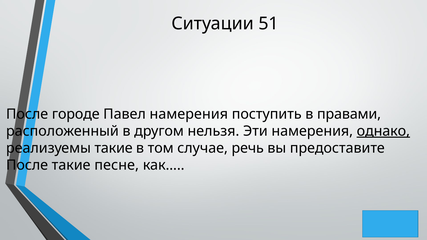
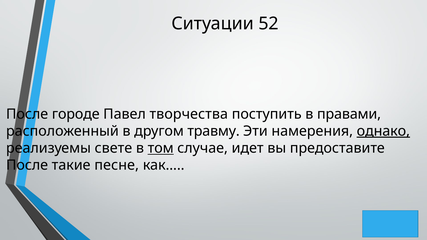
51: 51 -> 52
Павел намерения: намерения -> творчества
нельзя: нельзя -> травму
реализуемы такие: такие -> свете
том underline: none -> present
речь: речь -> идет
